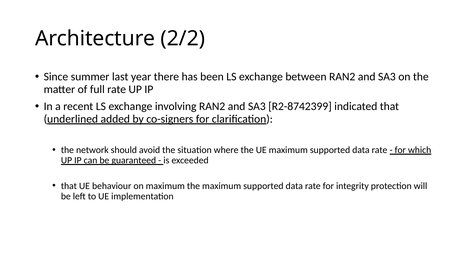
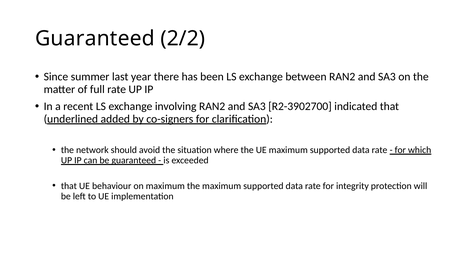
Architecture at (95, 39): Architecture -> Guaranteed
R2-8742399: R2-8742399 -> R2-3902700
